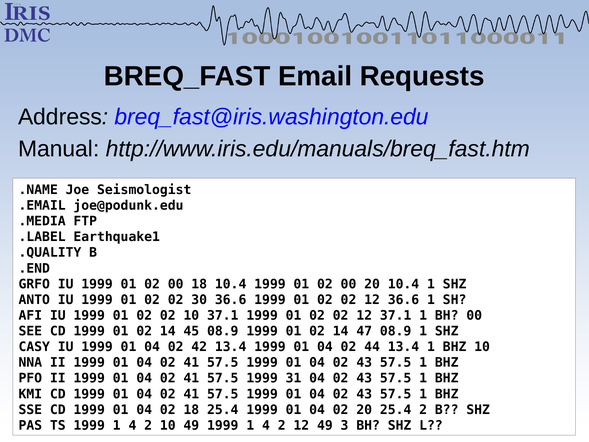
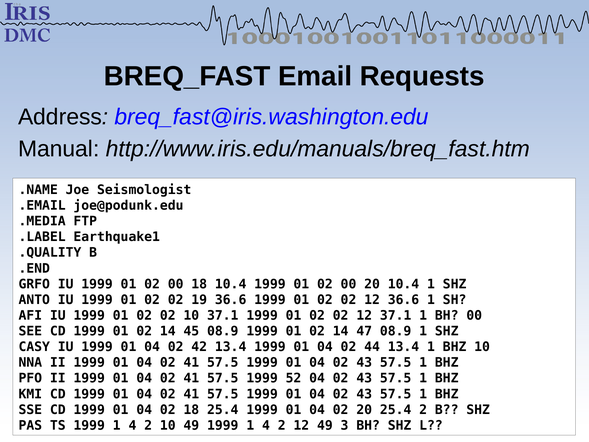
30: 30 -> 19
31: 31 -> 52
